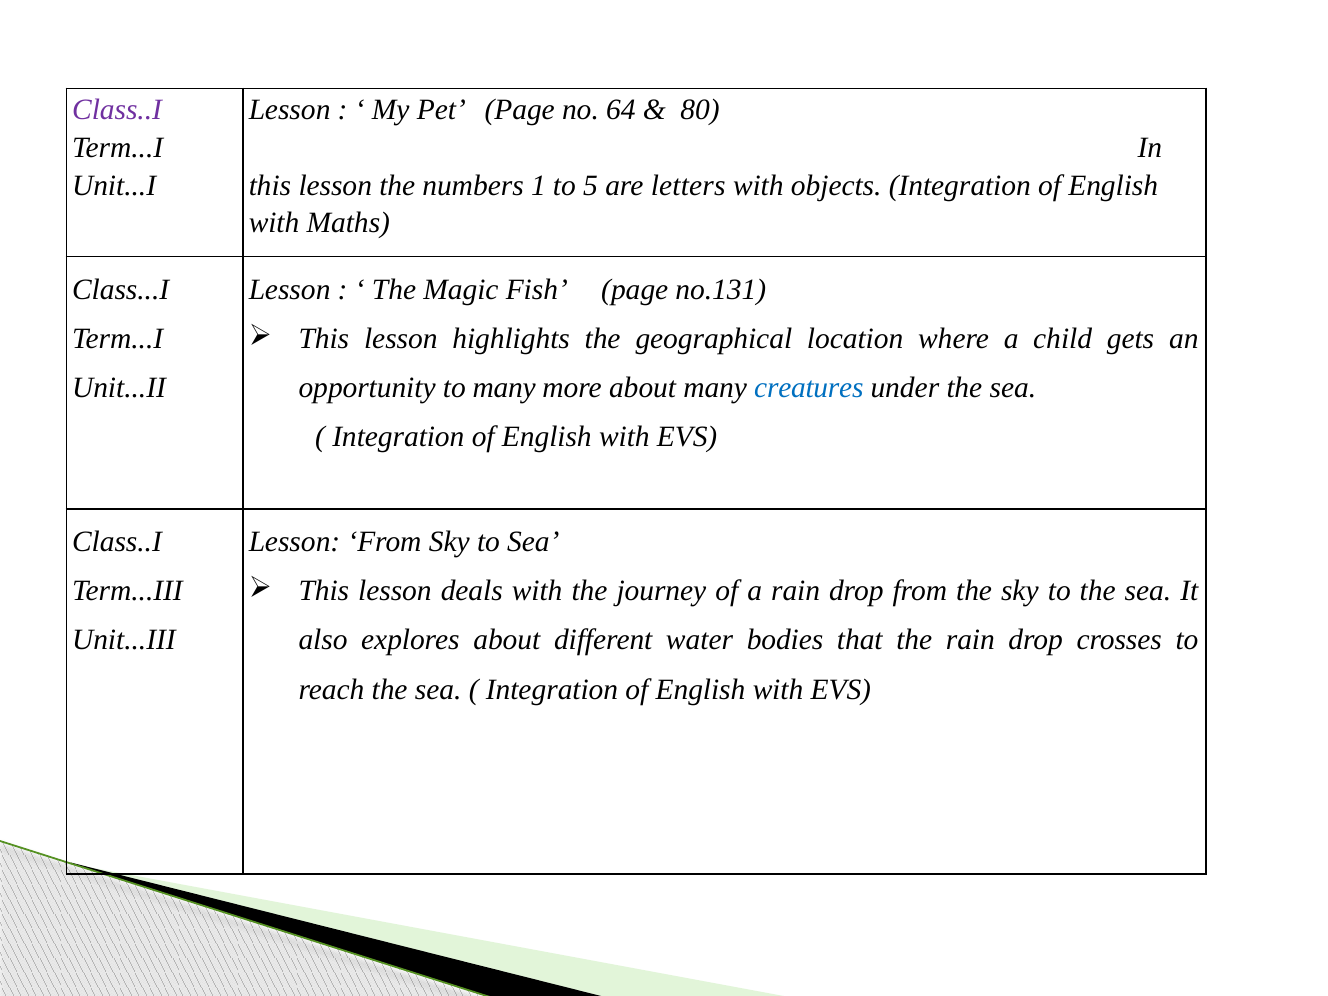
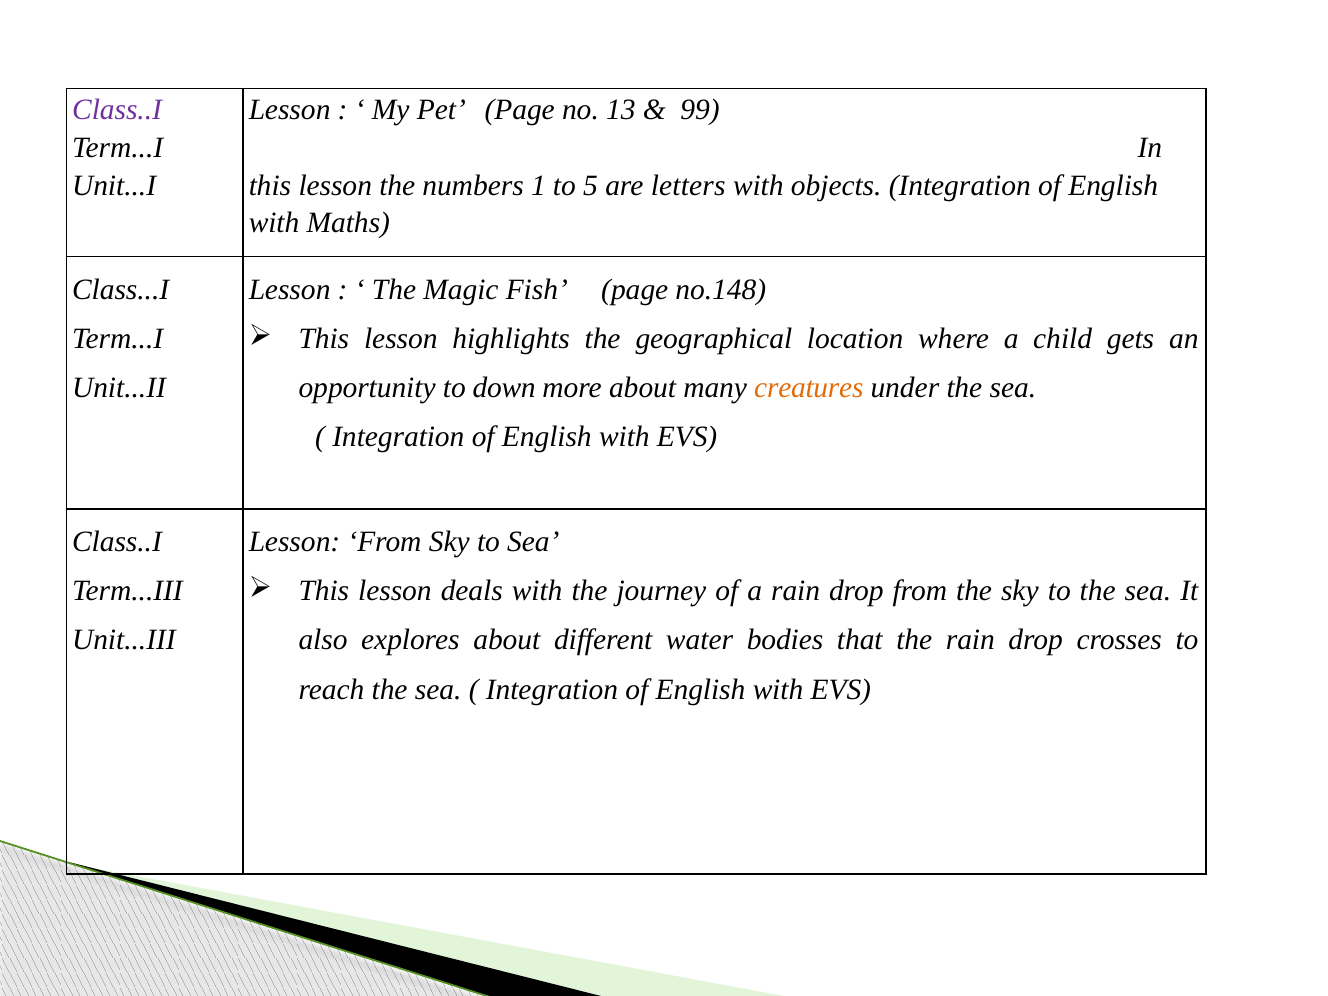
64: 64 -> 13
80: 80 -> 99
no.131: no.131 -> no.148
to many: many -> down
creatures colour: blue -> orange
